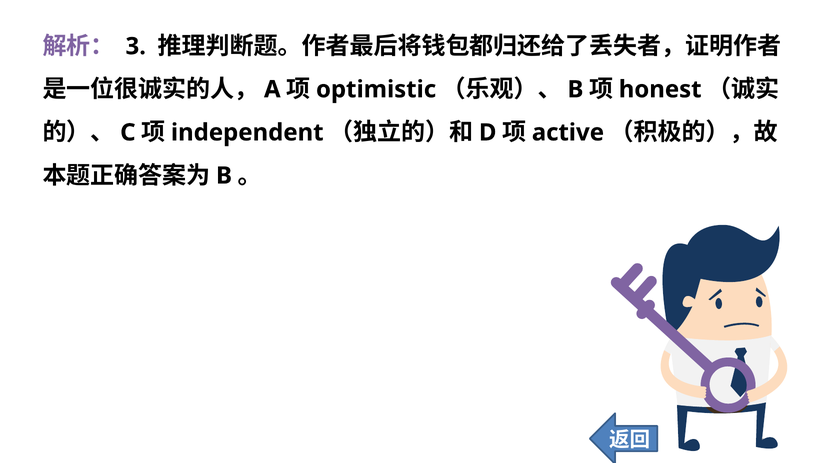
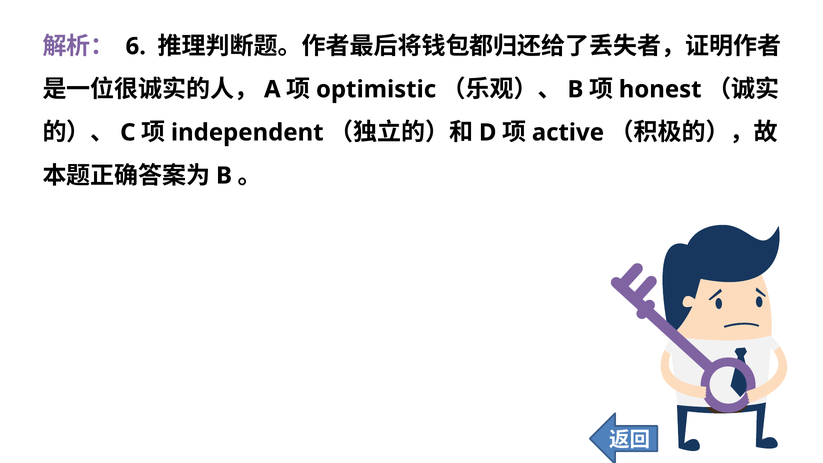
3: 3 -> 6
